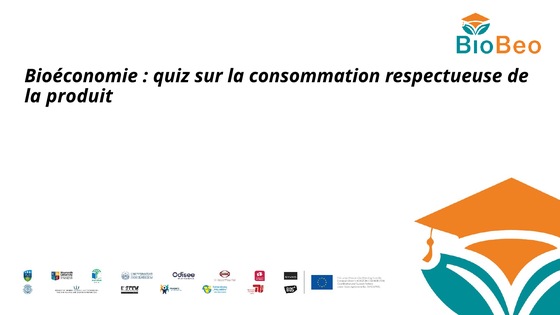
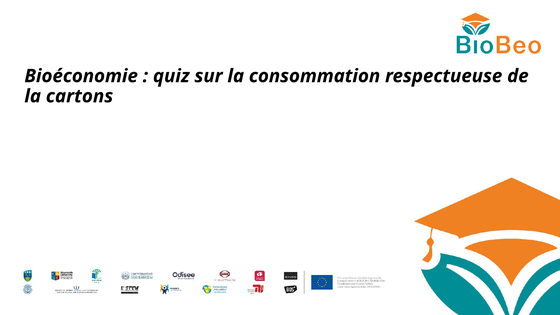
produit: produit -> cartons
